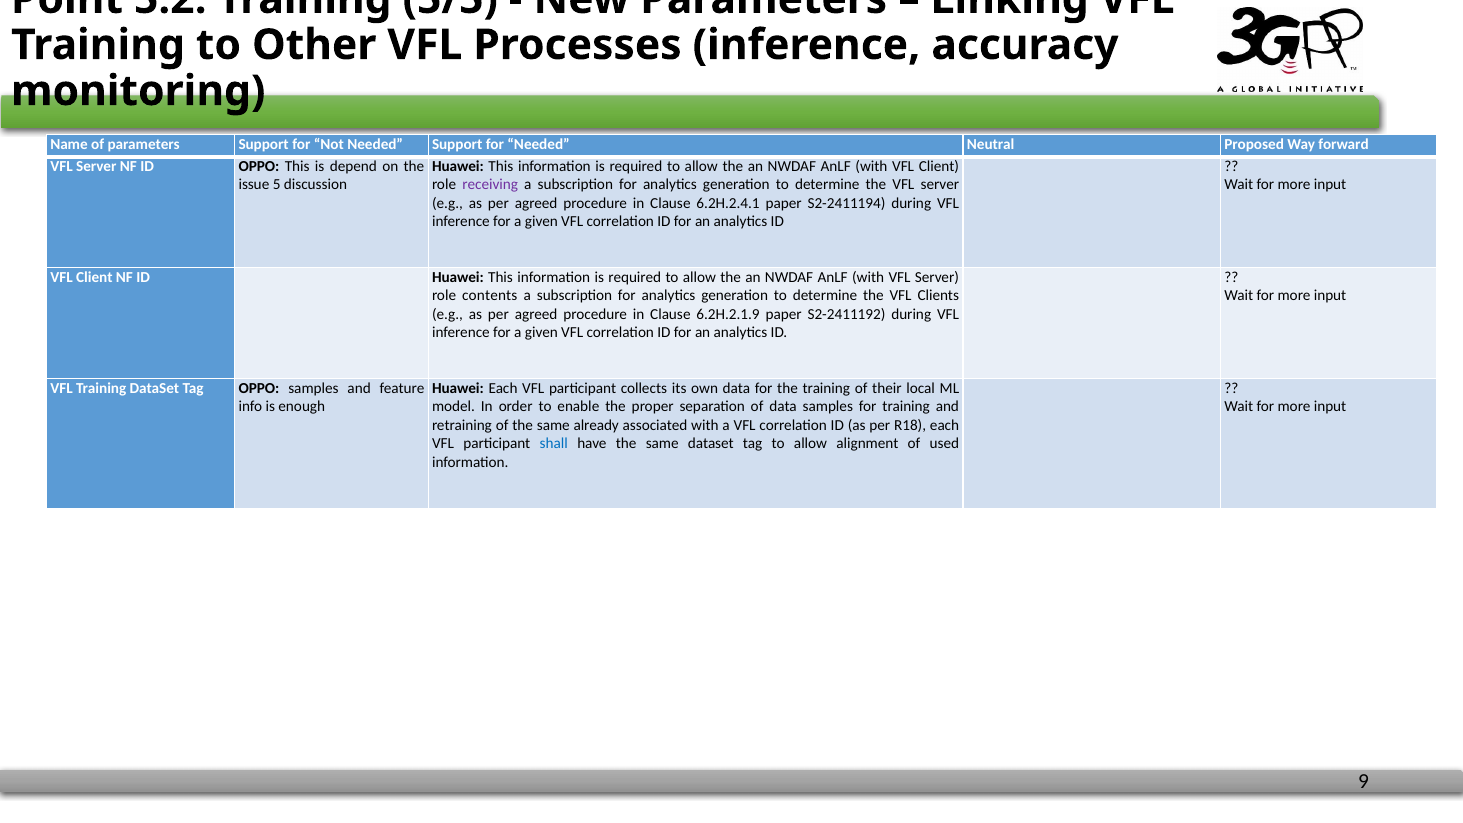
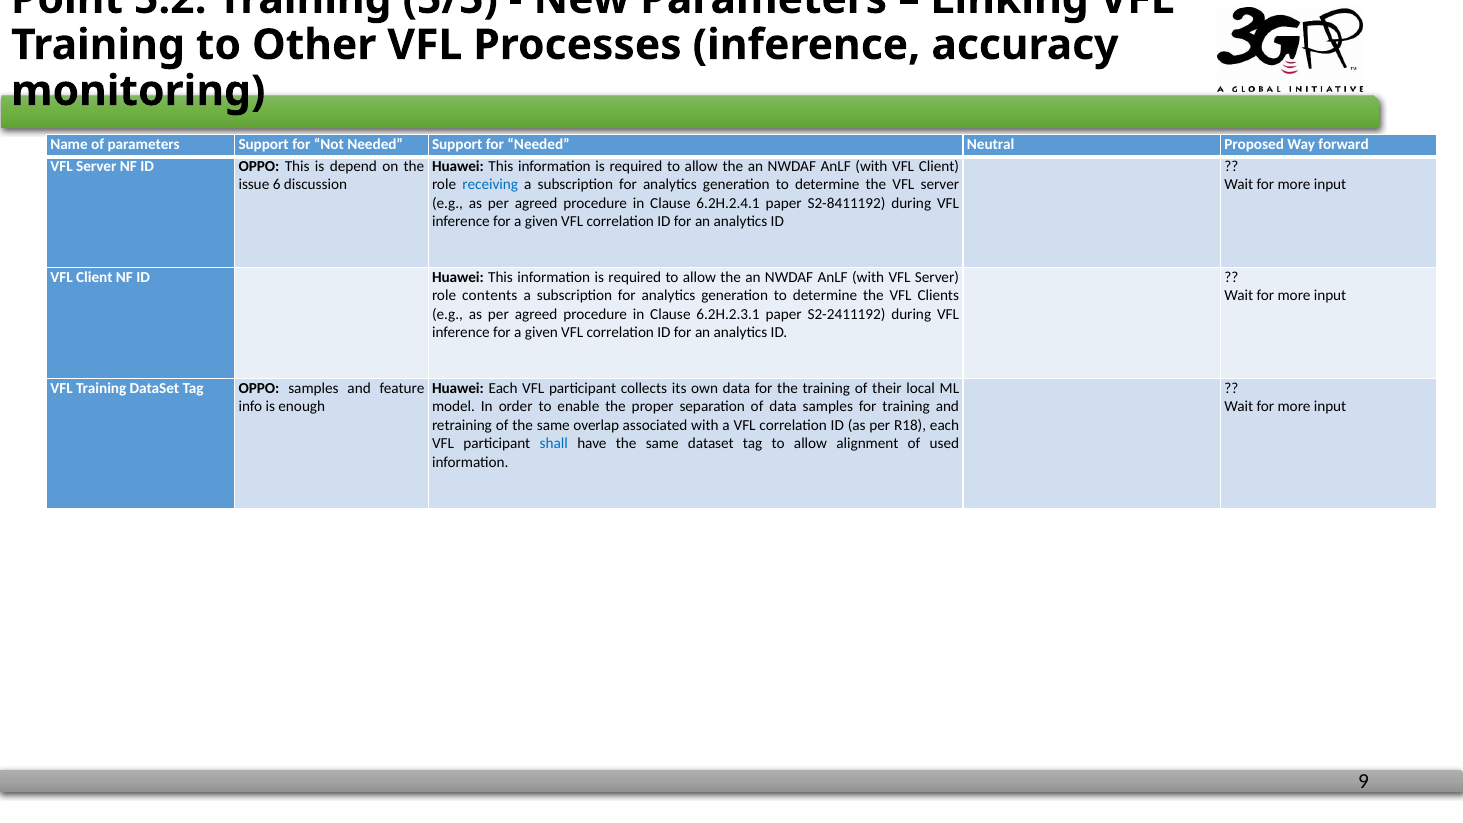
5: 5 -> 6
receiving colour: purple -> blue
S2-2411194: S2-2411194 -> S2-8411192
6.2H.2.1.9: 6.2H.2.1.9 -> 6.2H.2.3.1
already: already -> overlap
